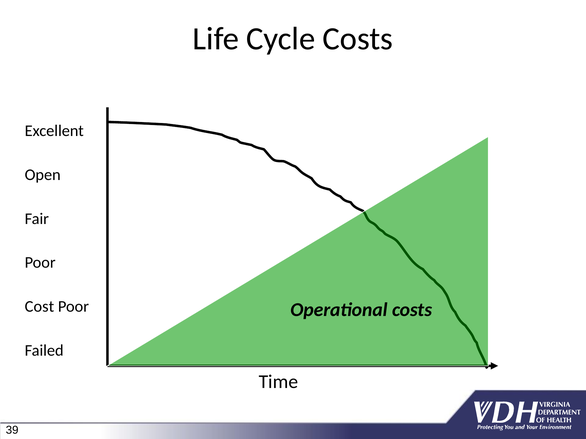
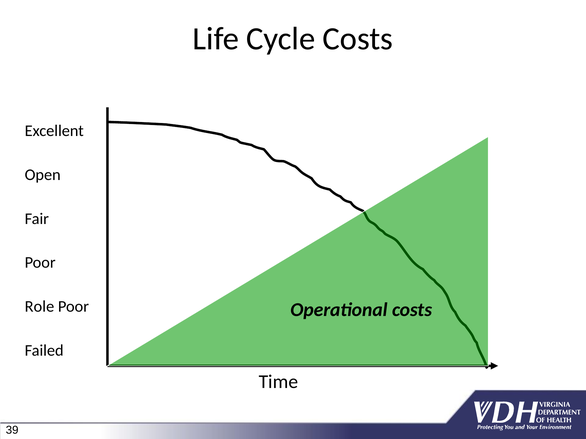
Cost: Cost -> Role
